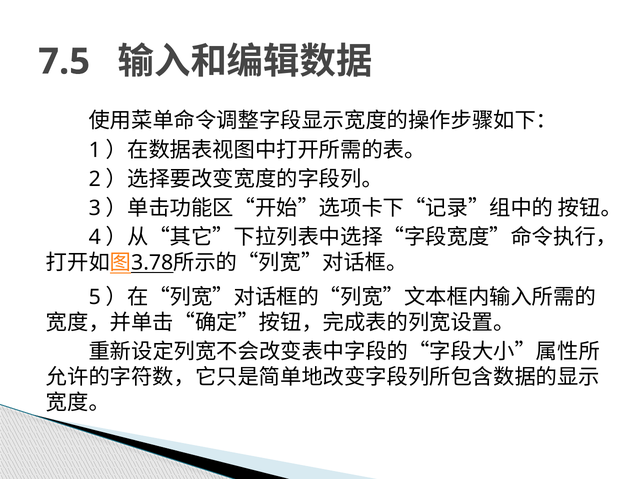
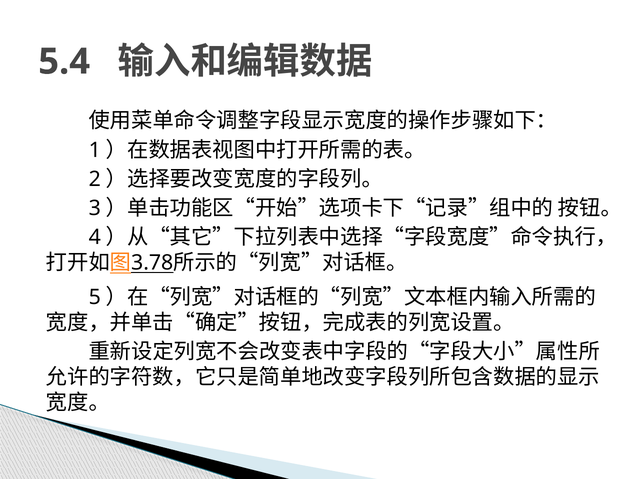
7.5: 7.5 -> 5.4
